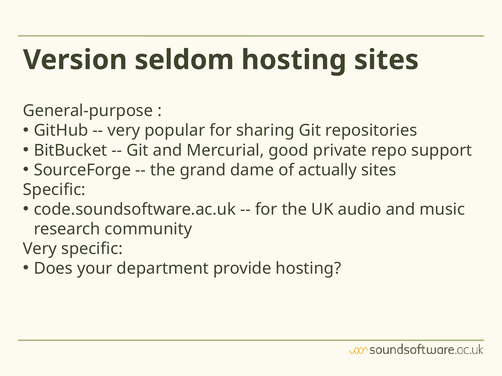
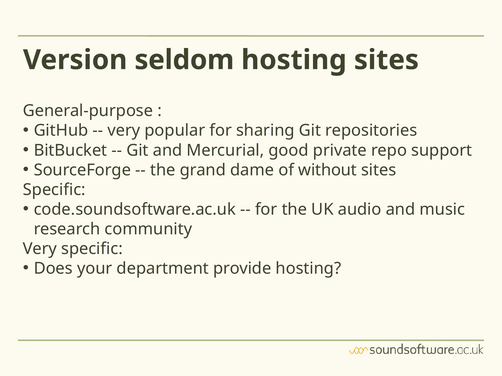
actually: actually -> without
